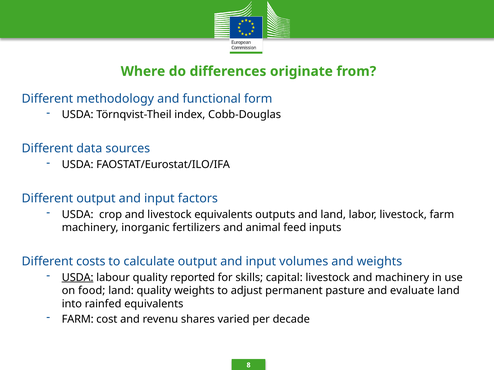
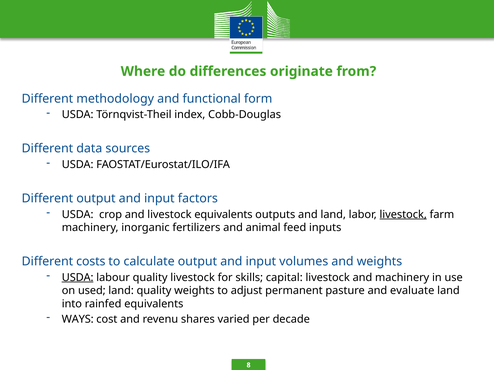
livestock at (403, 215) underline: none -> present
quality reported: reported -> livestock
food: food -> used
FARM at (78, 320): FARM -> WAYS
